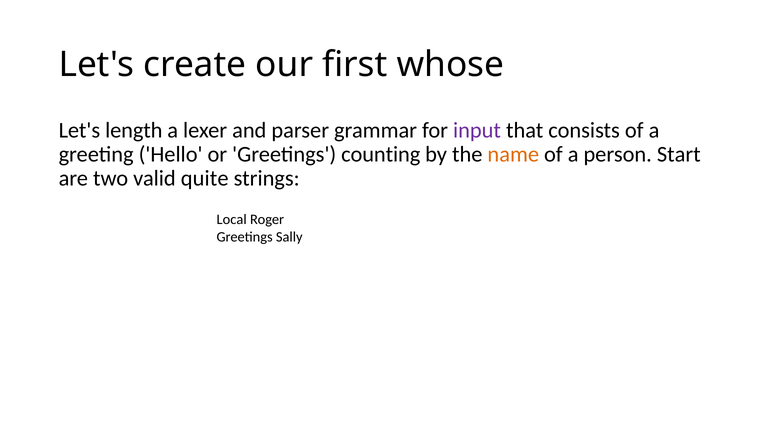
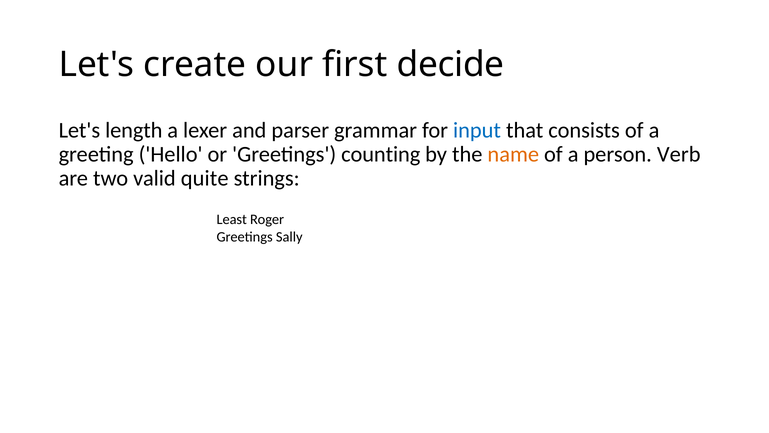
whose: whose -> decide
input colour: purple -> blue
Start: Start -> Verb
Local: Local -> Least
